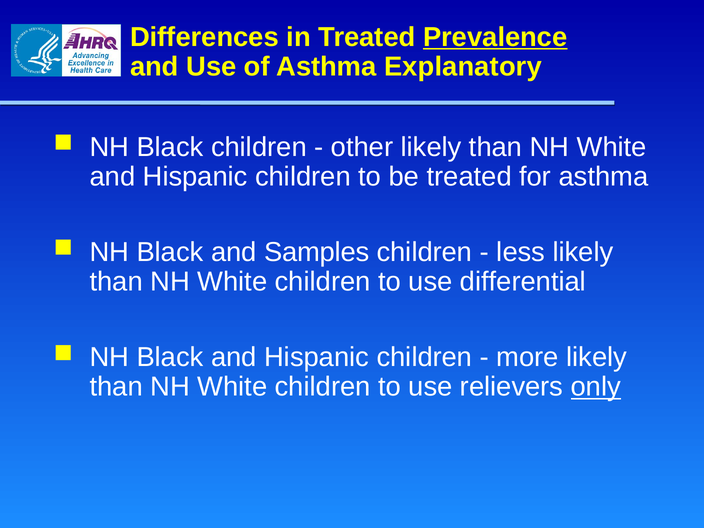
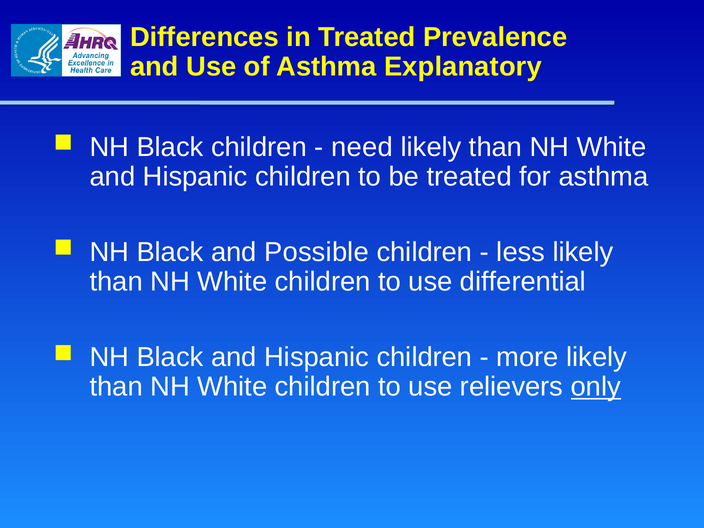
Prevalence underline: present -> none
other: other -> need
Samples: Samples -> Possible
